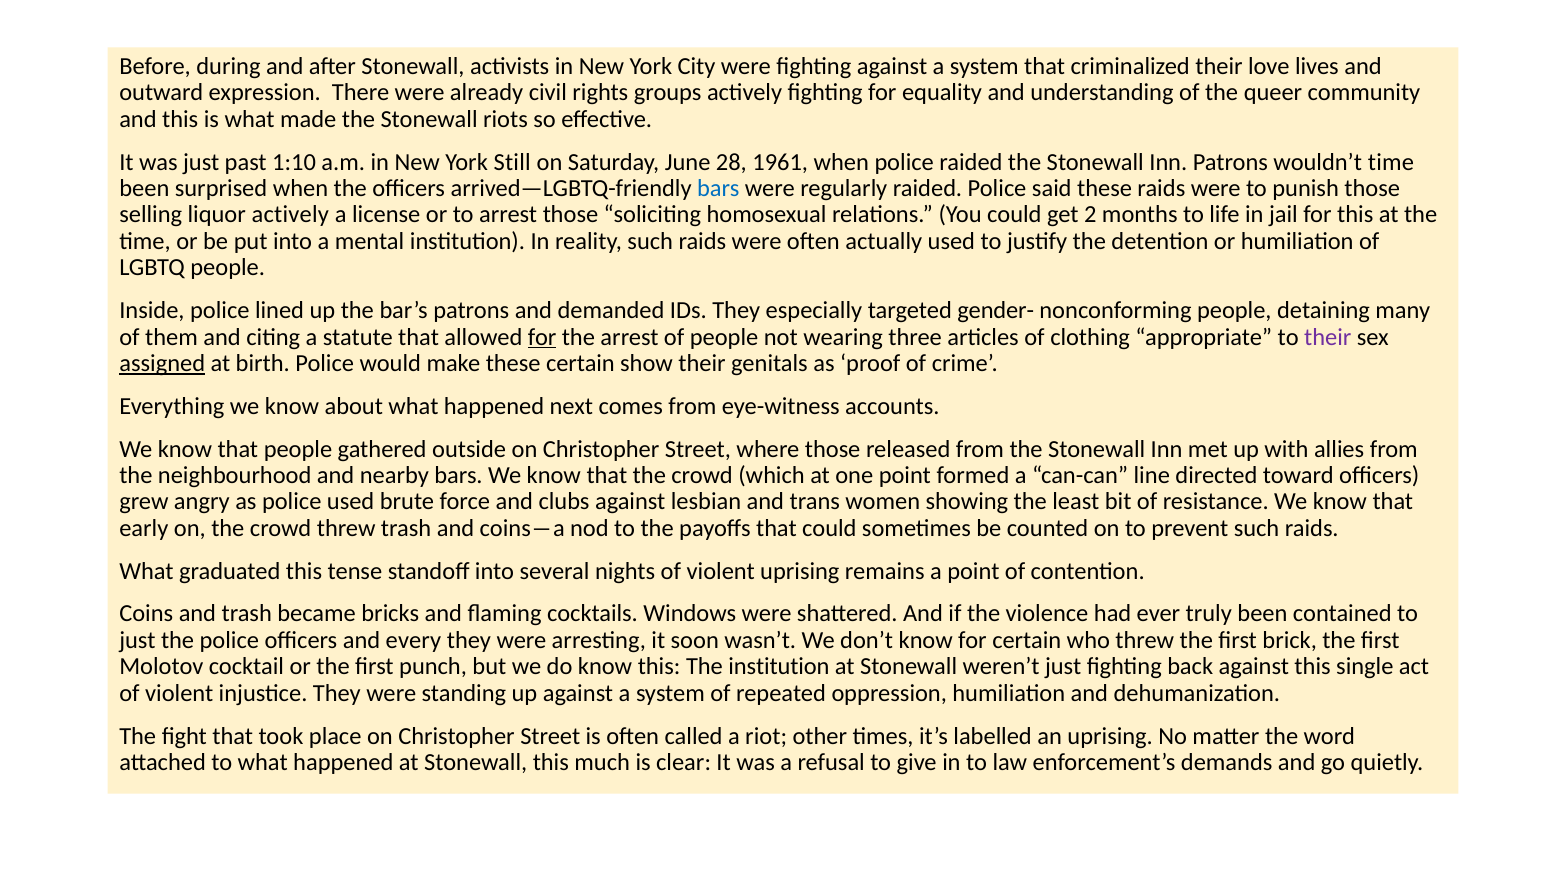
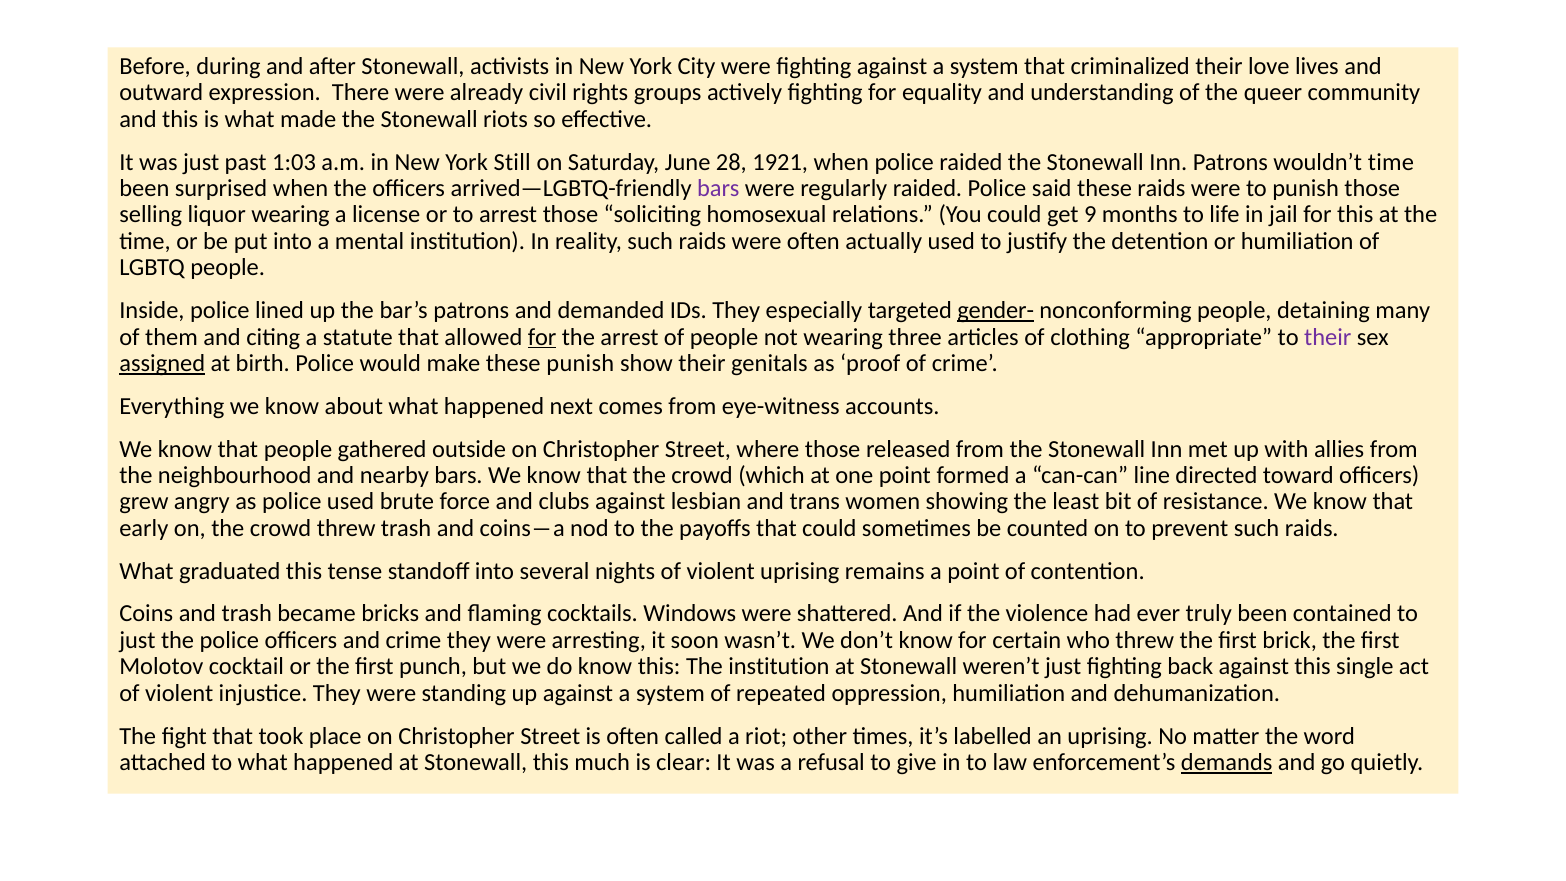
1:10: 1:10 -> 1:03
1961: 1961 -> 1921
bars at (718, 188) colour: blue -> purple
liquor actively: actively -> wearing
2: 2 -> 9
gender- underline: none -> present
these certain: certain -> punish
and every: every -> crime
demands underline: none -> present
